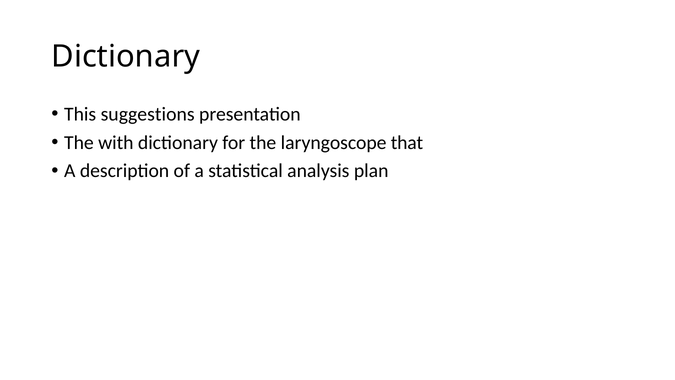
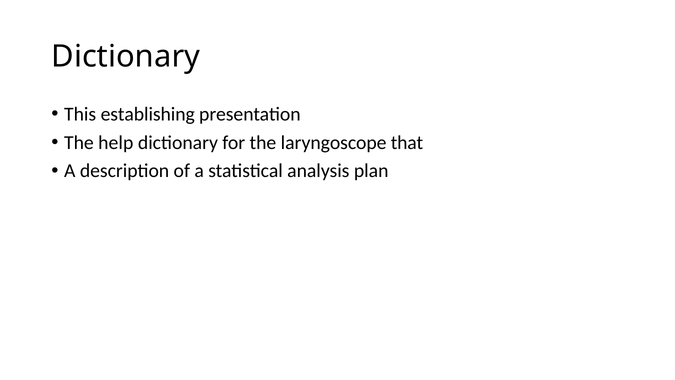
suggestions: suggestions -> establishing
with: with -> help
